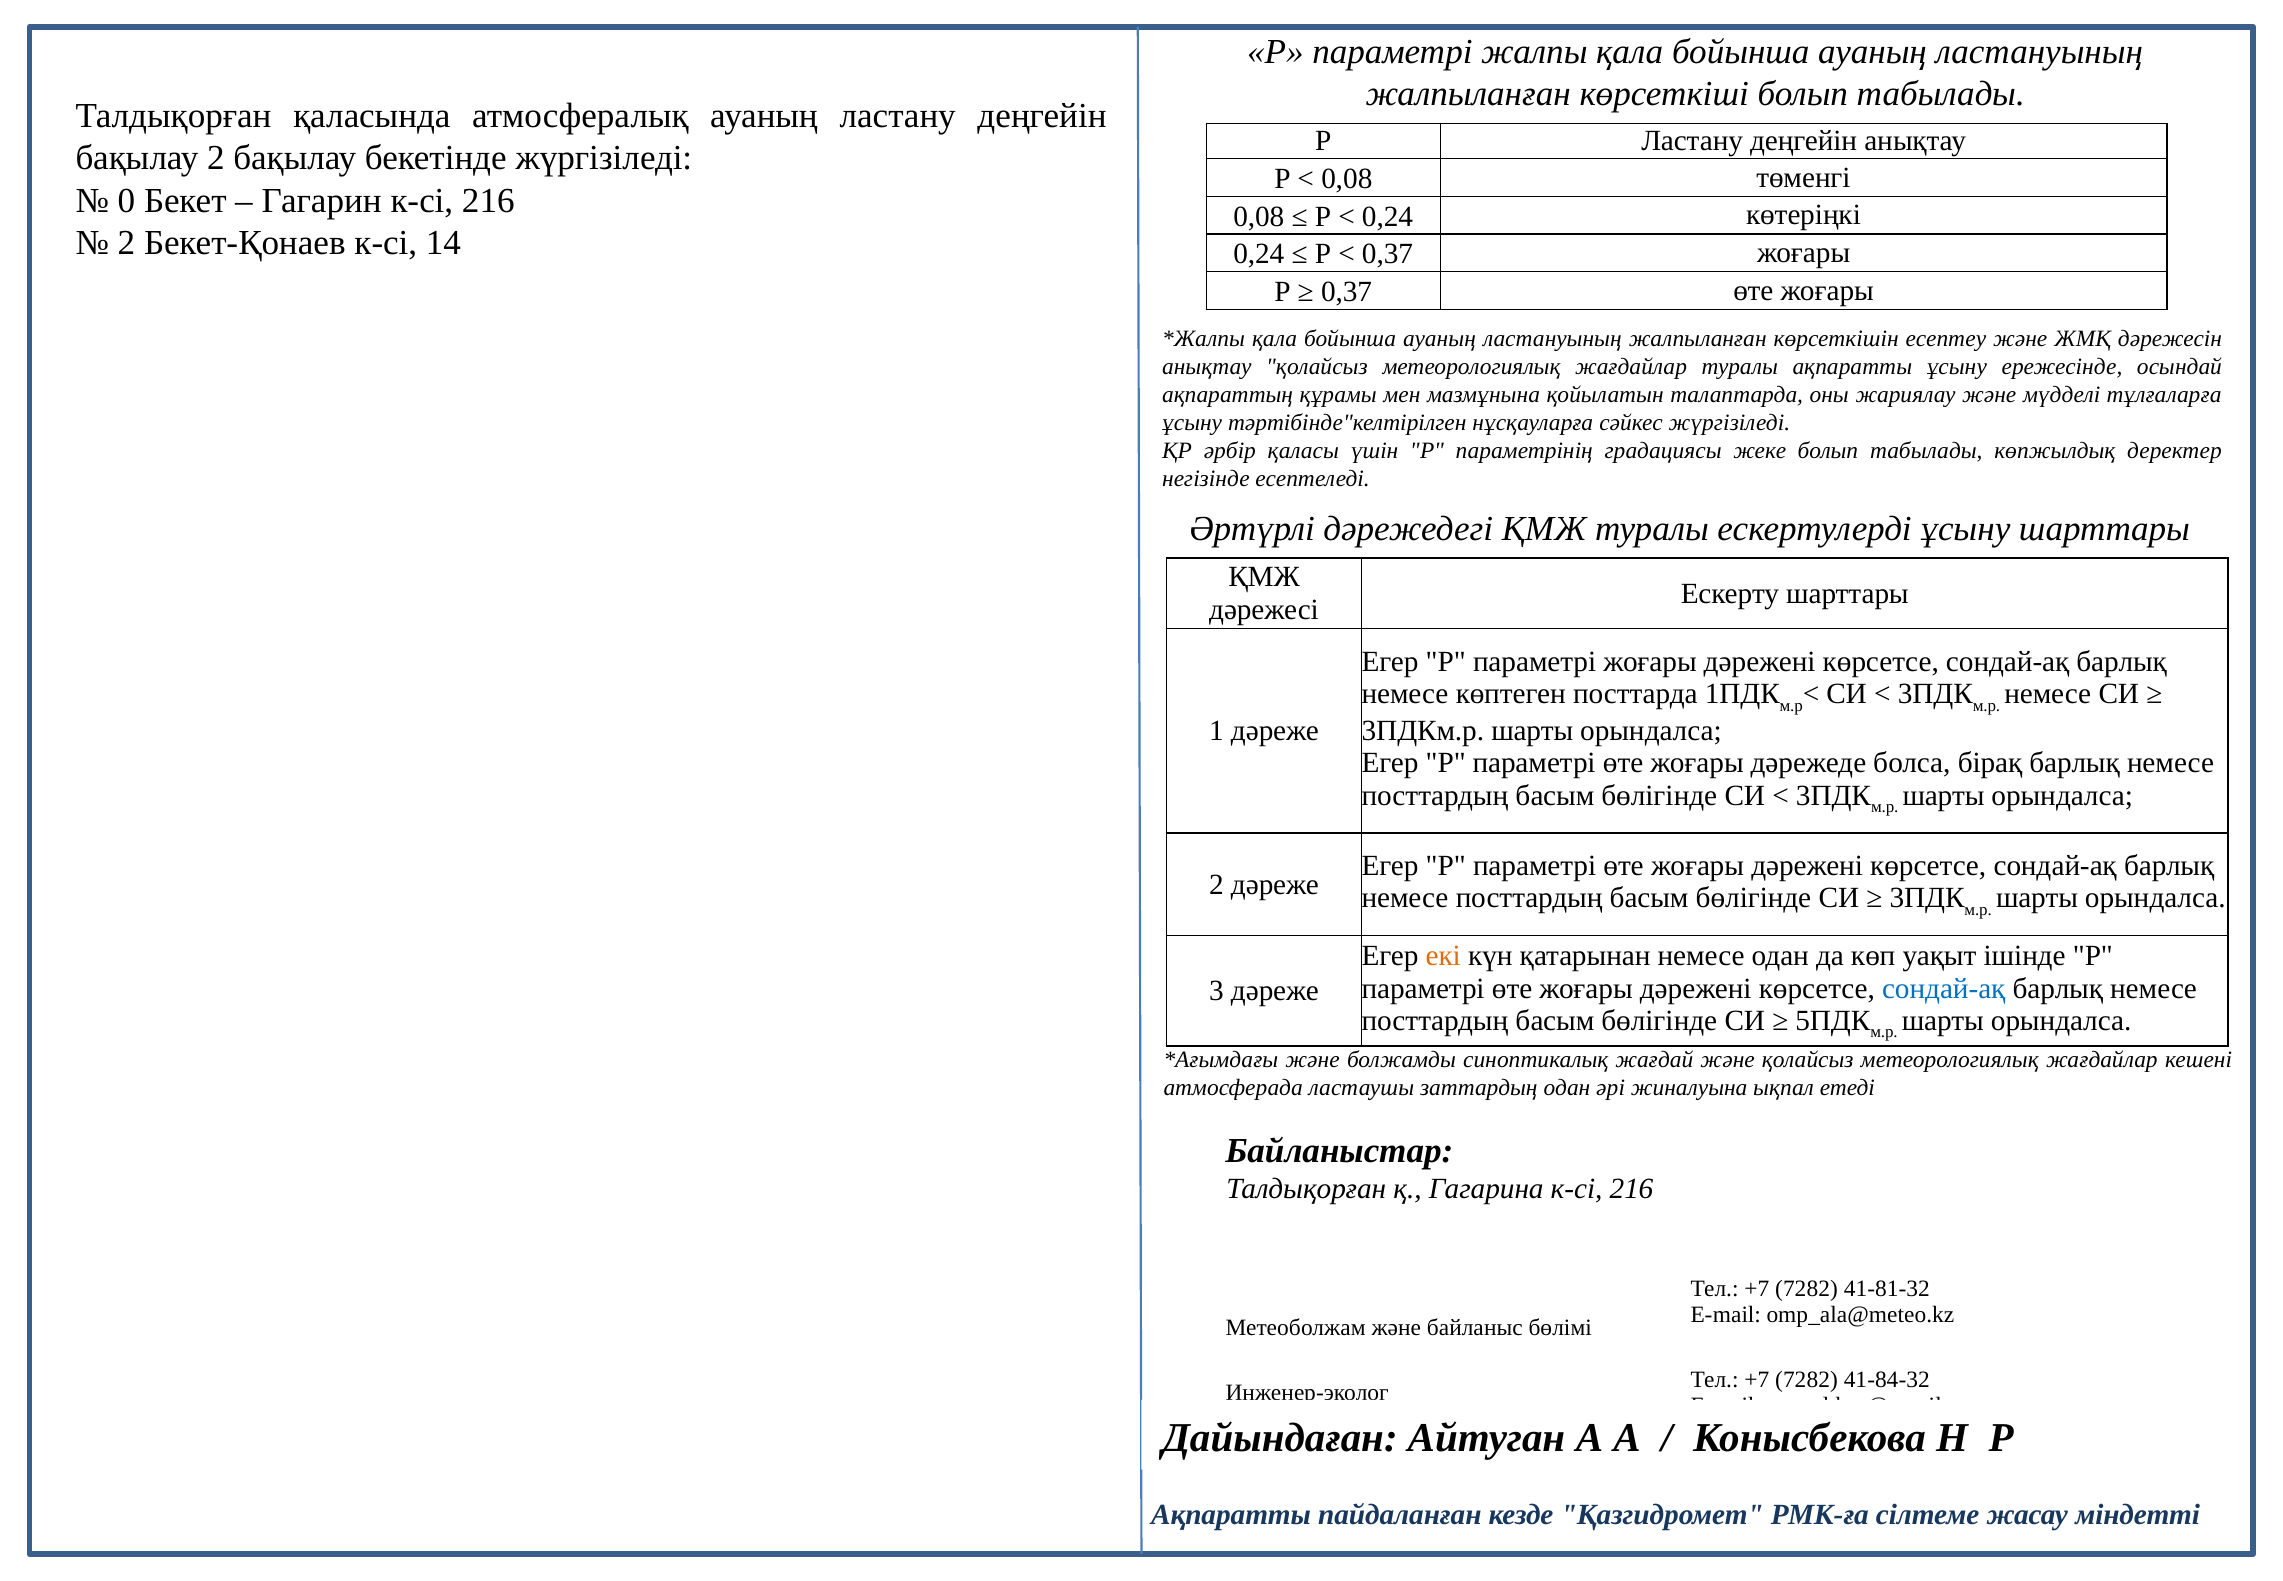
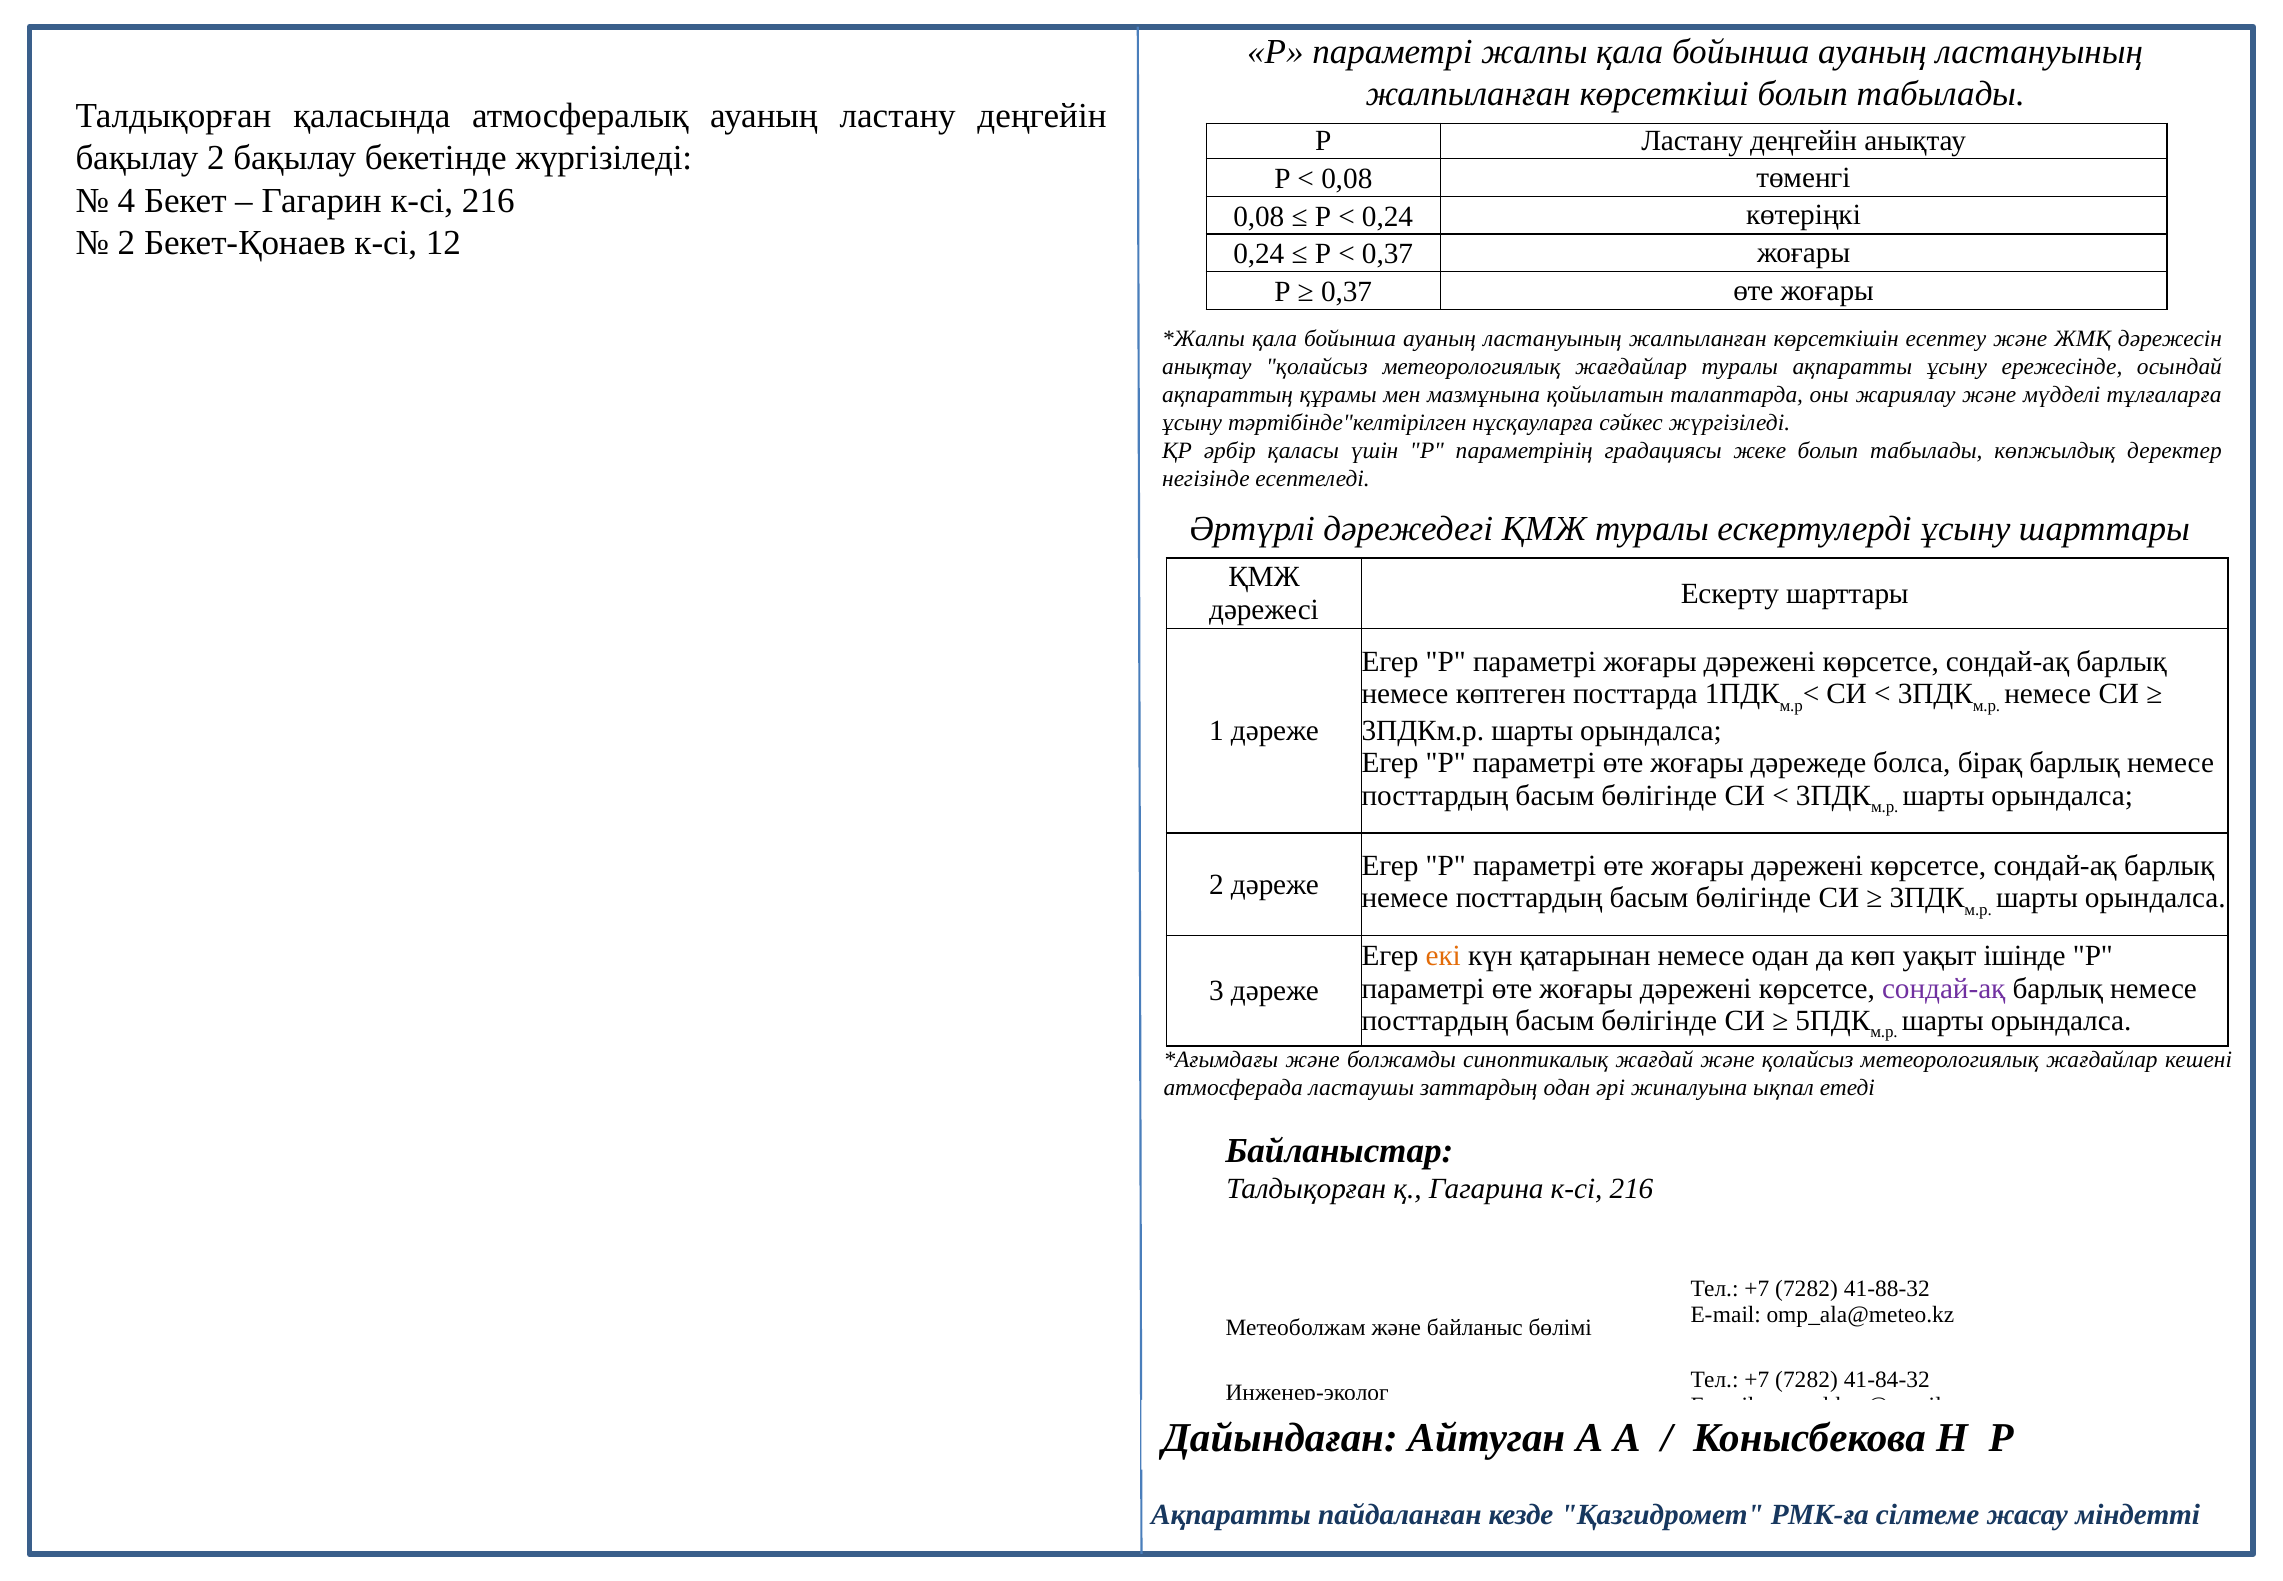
0: 0 -> 4
14: 14 -> 12
сондай-ақ at (1944, 988) colour: blue -> purple
41-81-32: 41-81-32 -> 41-88-32
